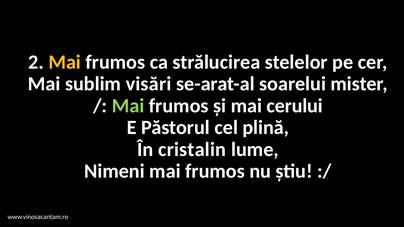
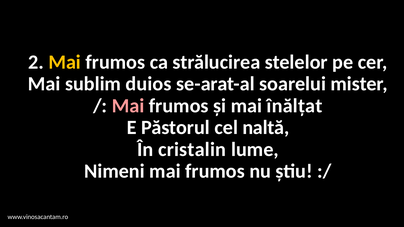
visări: visări -> duios
Mai at (128, 106) colour: light green -> pink
cerului: cerului -> înălțat
plină: plină -> naltă
